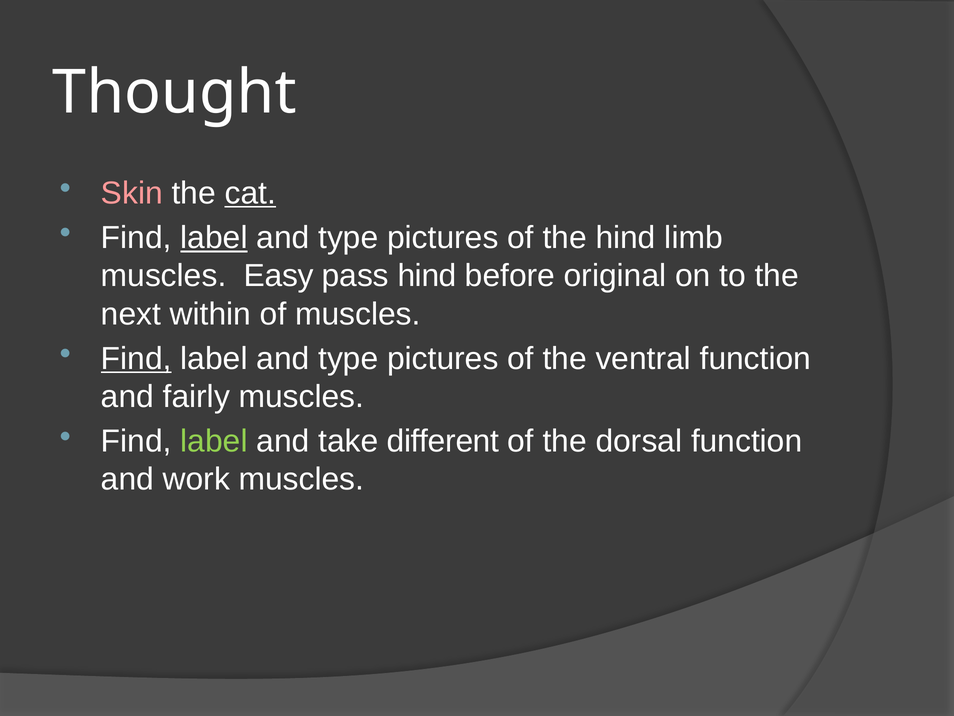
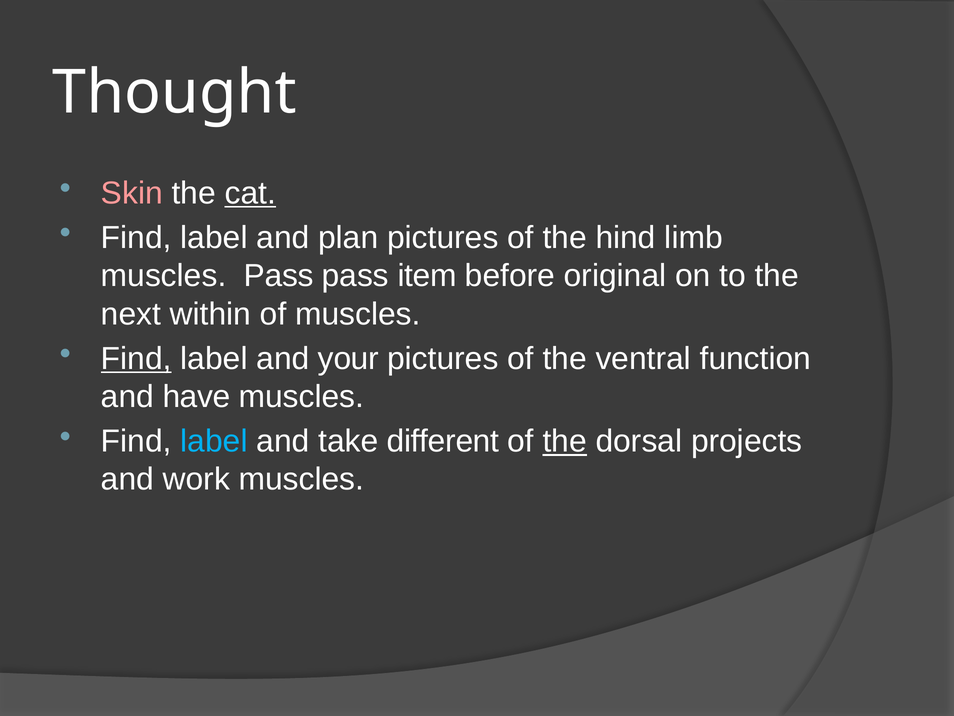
label at (214, 237) underline: present -> none
type at (348, 237): type -> plan
muscles Easy: Easy -> Pass
pass hind: hind -> item
type at (348, 358): type -> your
fairly: fairly -> have
label at (214, 441) colour: light green -> light blue
the at (565, 441) underline: none -> present
dorsal function: function -> projects
